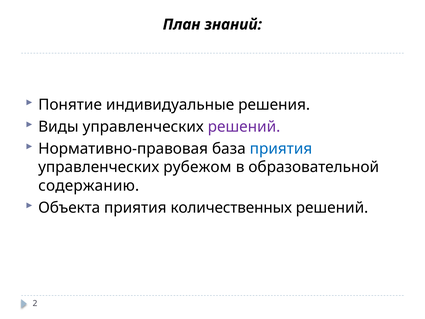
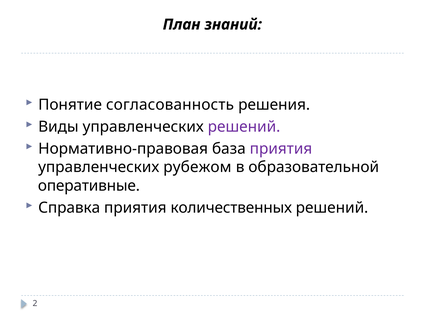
индивидуальные: индивидуальные -> согласованность
приятия at (281, 149) colour: blue -> purple
содержанию: содержанию -> оперативные
Объекта: Объекта -> Справка
